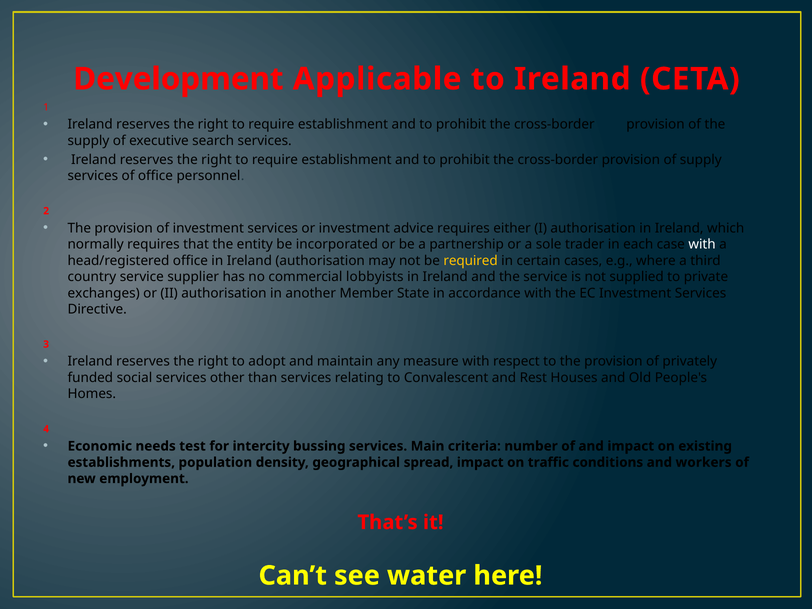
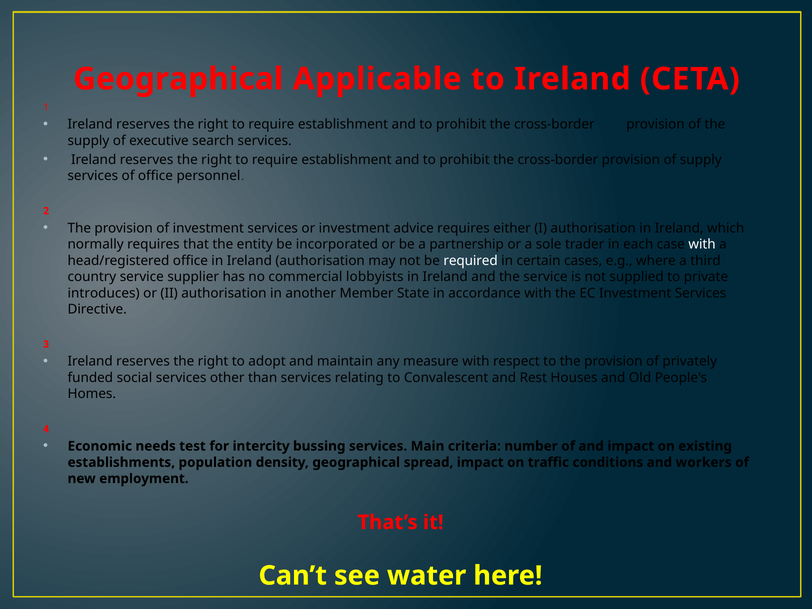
Development at (178, 79): Development -> Geographical
required colour: yellow -> white
exchanges: exchanges -> introduces
